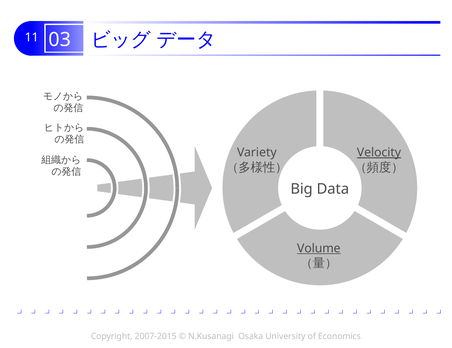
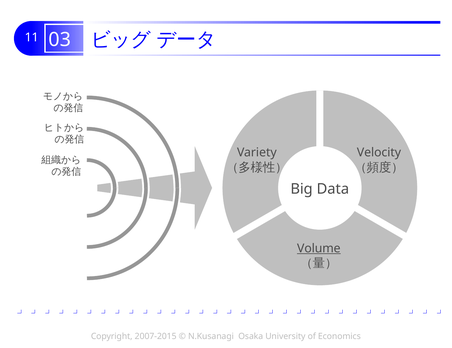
Velocity underline: present -> none
